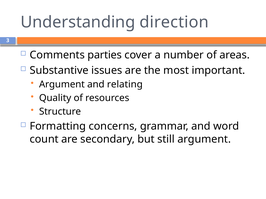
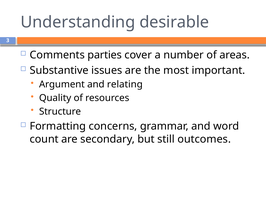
direction: direction -> desirable
still argument: argument -> outcomes
